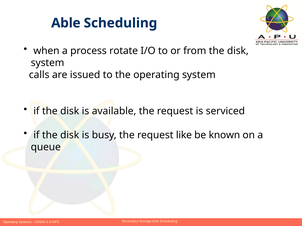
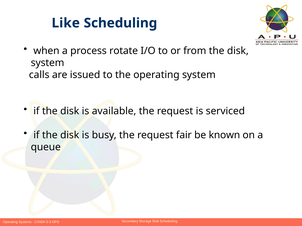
Able: Able -> Like
like: like -> fair
